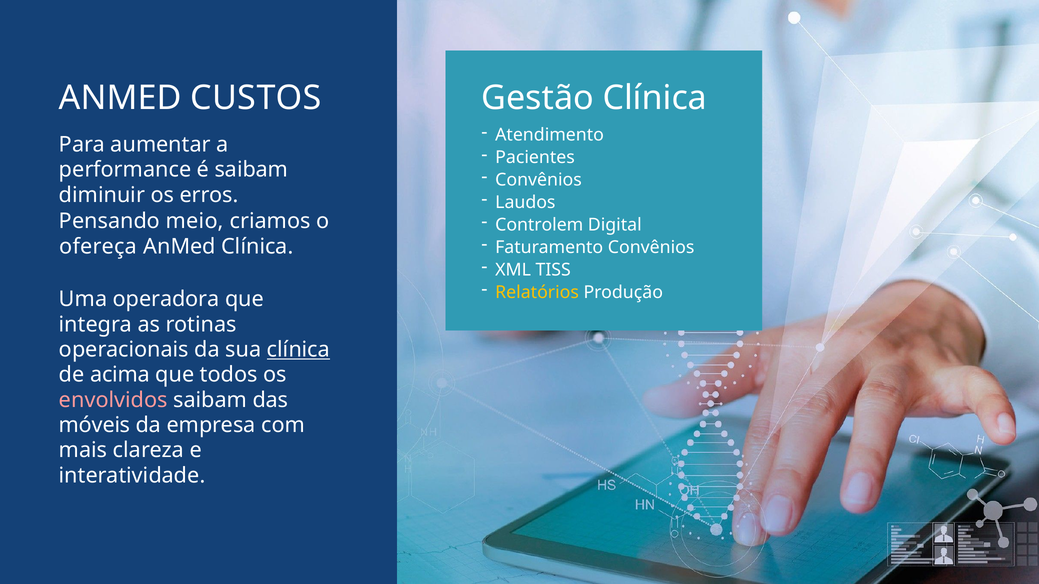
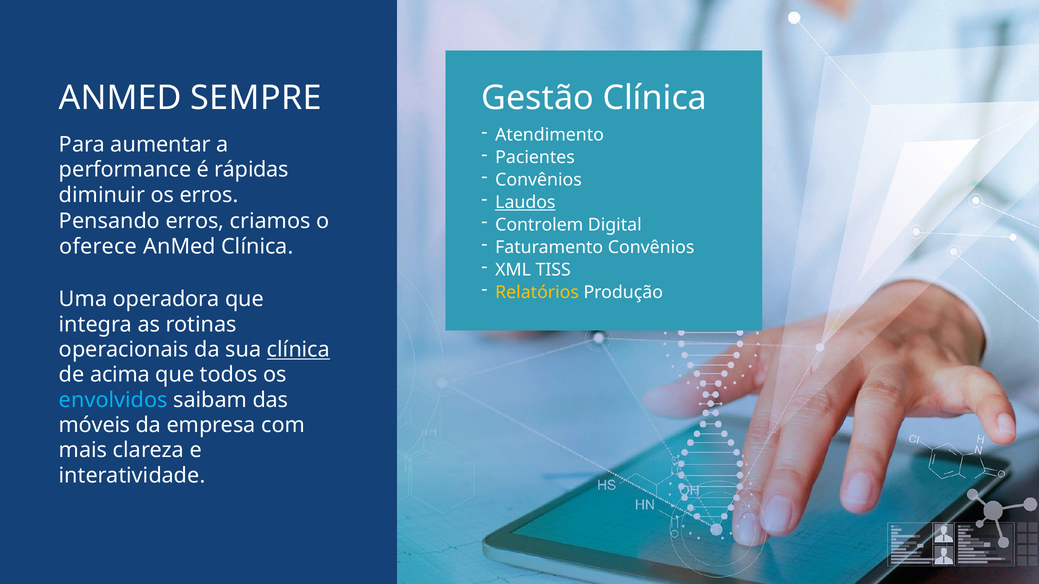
CUSTOS: CUSTOS -> SEMPRE
é saibam: saibam -> rápidas
Laudos underline: none -> present
Pensando meio: meio -> erros
ofereça: ofereça -> oferece
envolvidos colour: pink -> light blue
